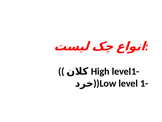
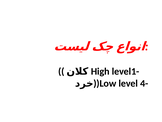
1-: 1- -> 4-
